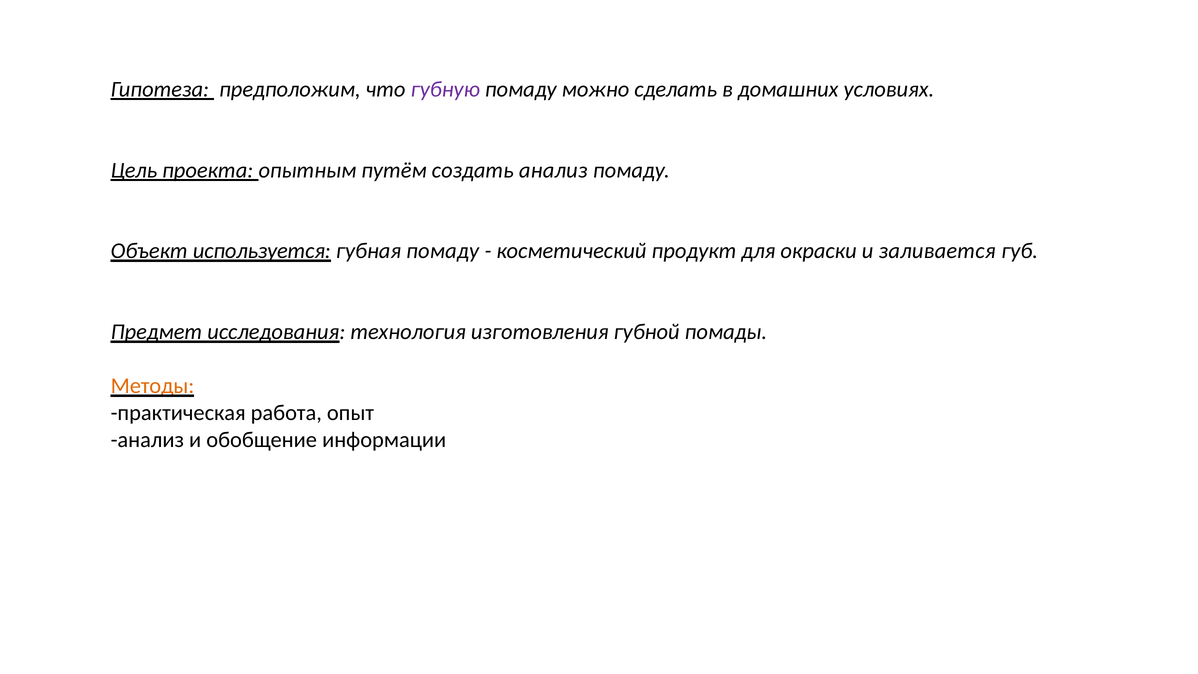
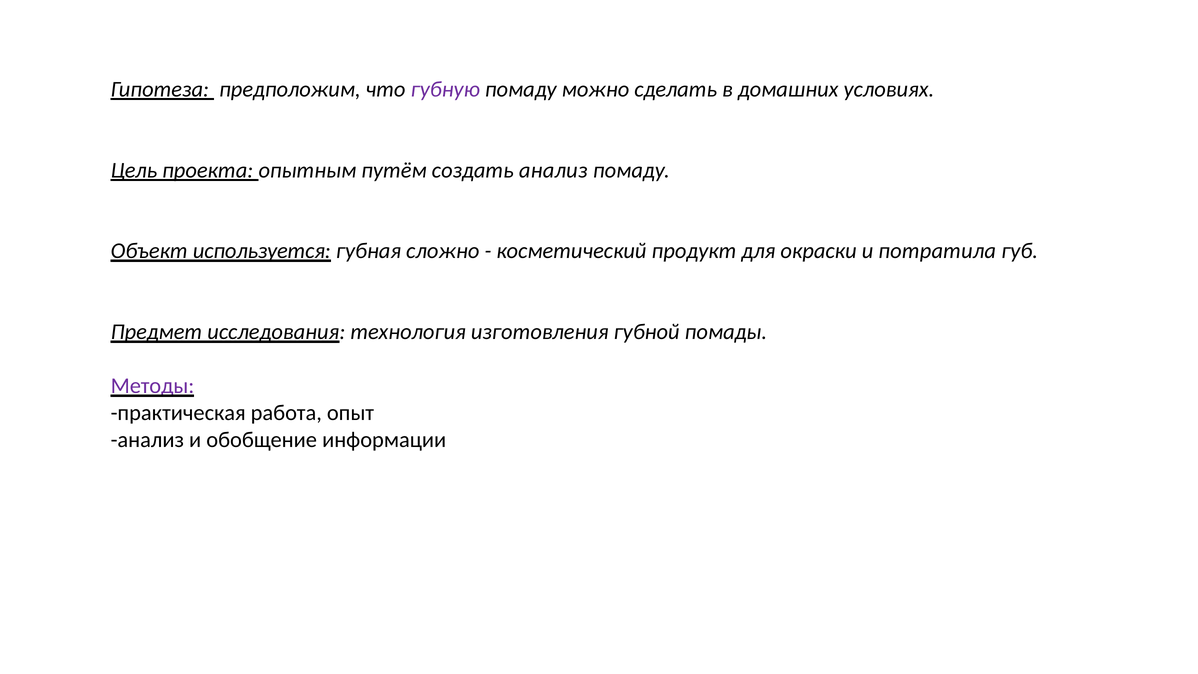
губная помаду: помаду -> сложно
заливается: заливается -> потратила
Методы colour: orange -> purple
